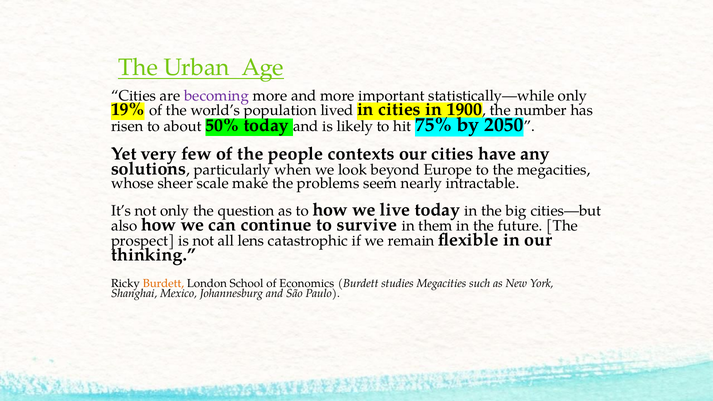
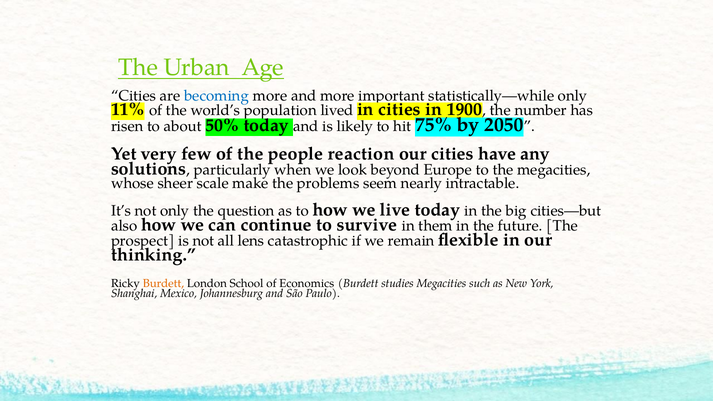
becoming colour: purple -> blue
19%: 19% -> 11%
contexts: contexts -> reaction
